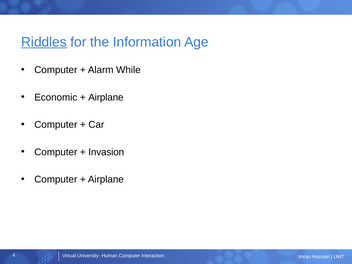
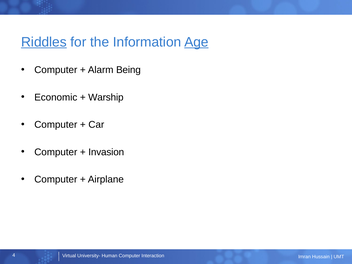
Age underline: none -> present
While: While -> Being
Airplane at (106, 97): Airplane -> Warship
